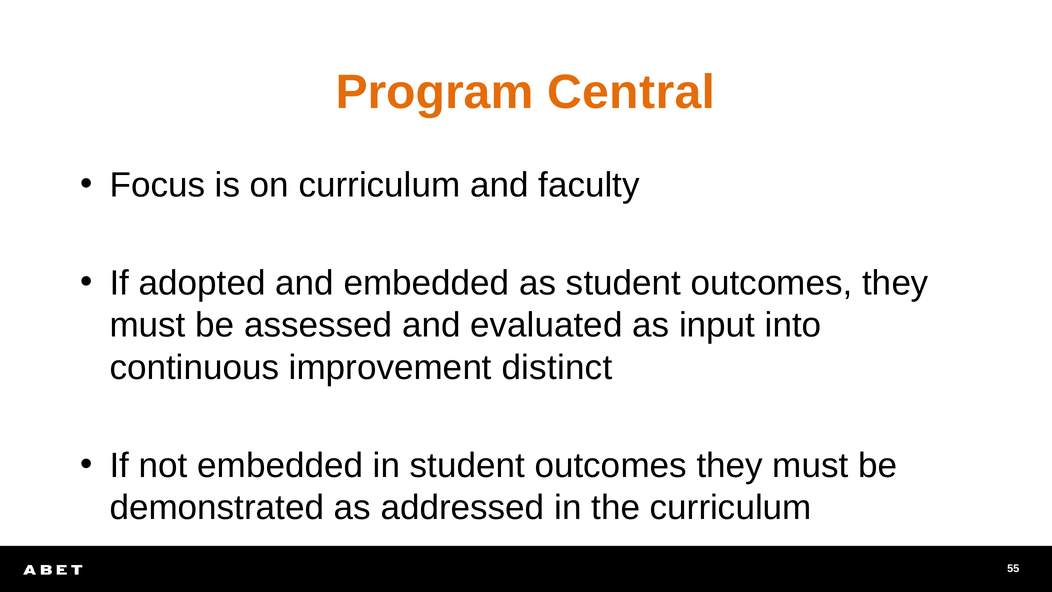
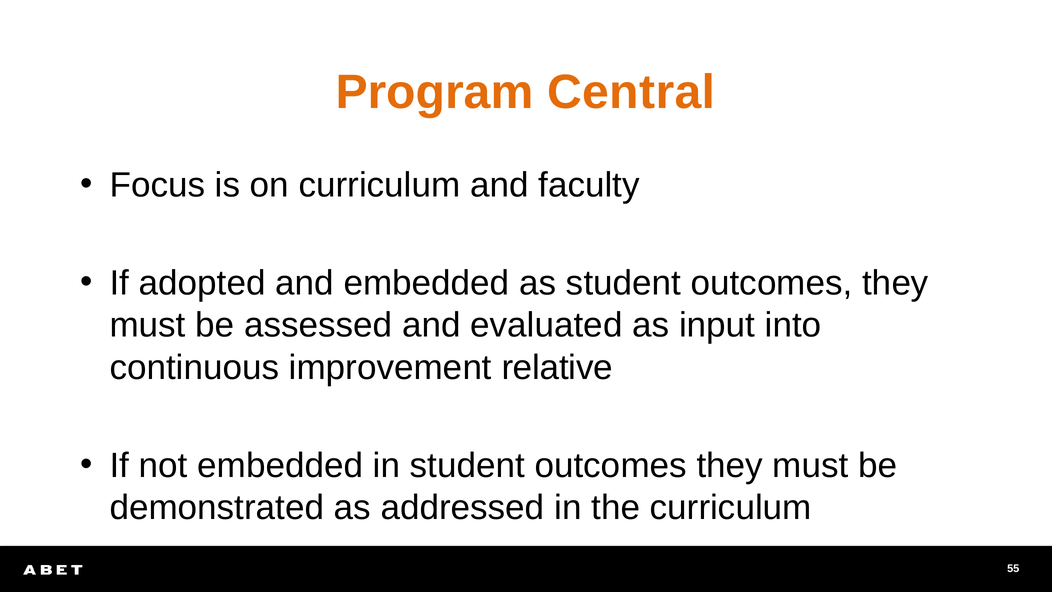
distinct: distinct -> relative
